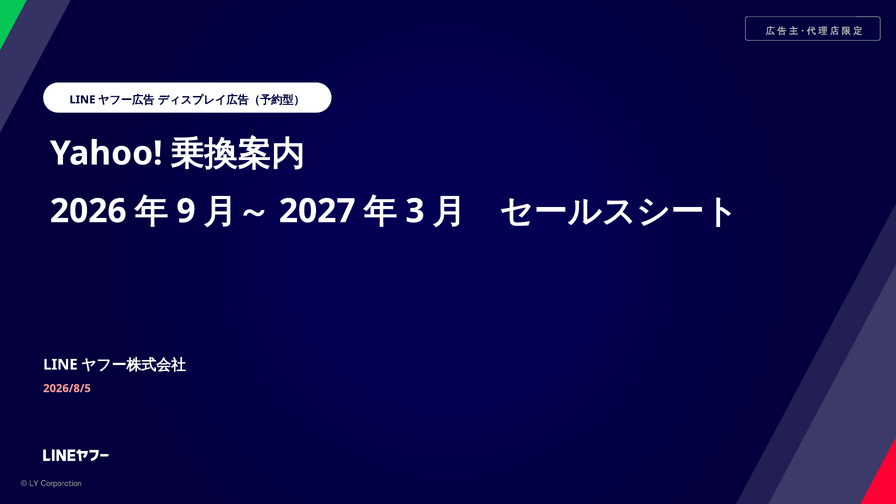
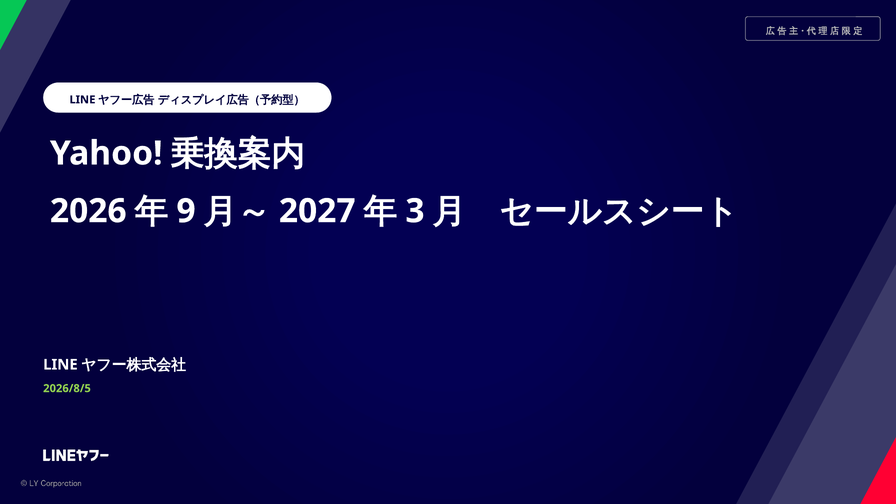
2026/8/5 colour: pink -> light green
